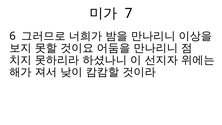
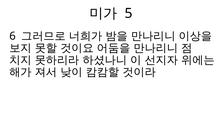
7: 7 -> 5
